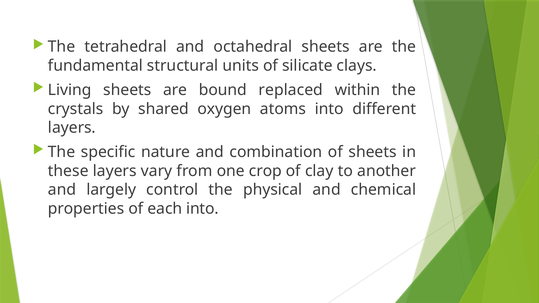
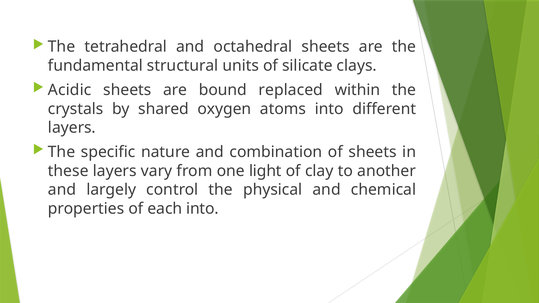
Living: Living -> Acidic
crop: crop -> light
